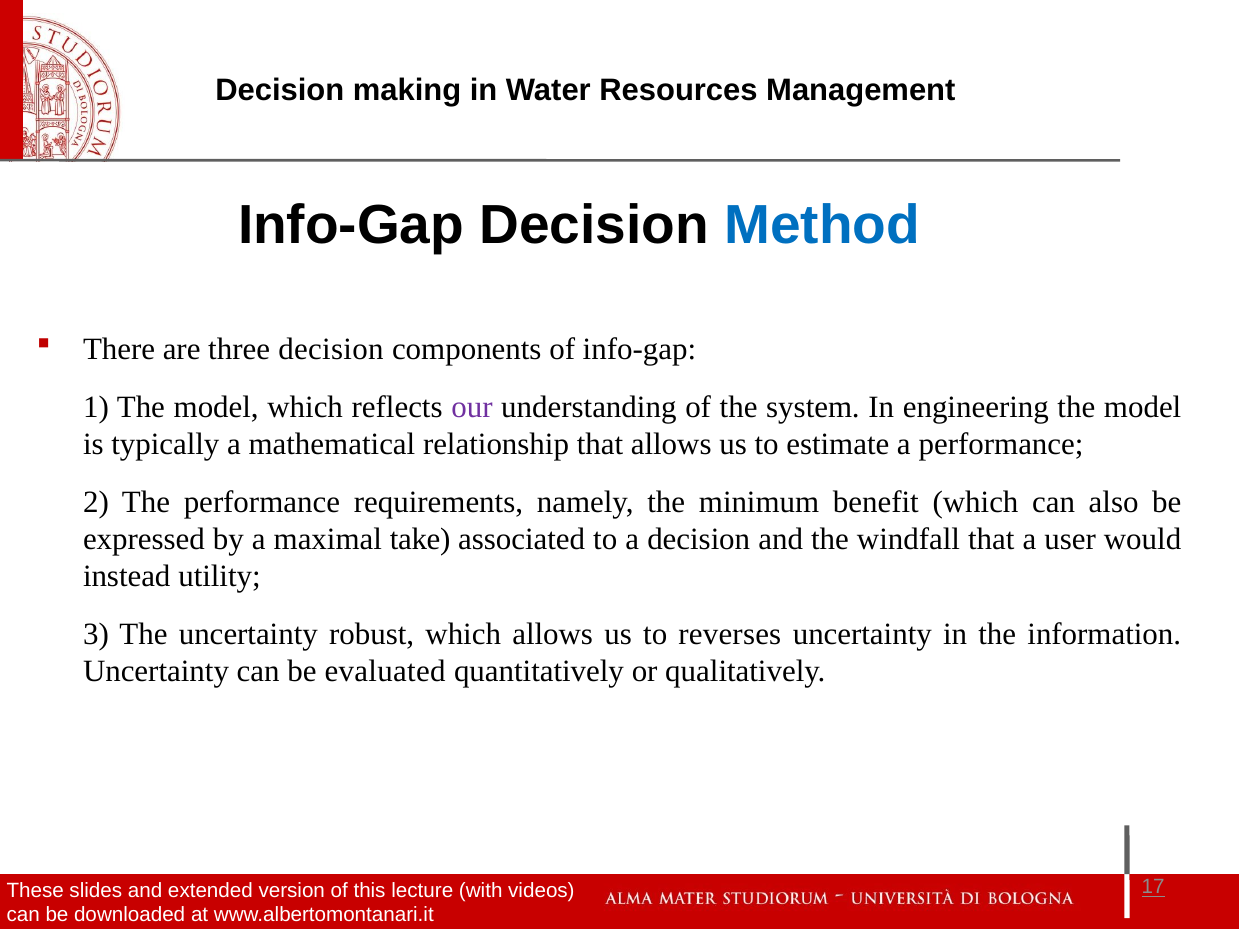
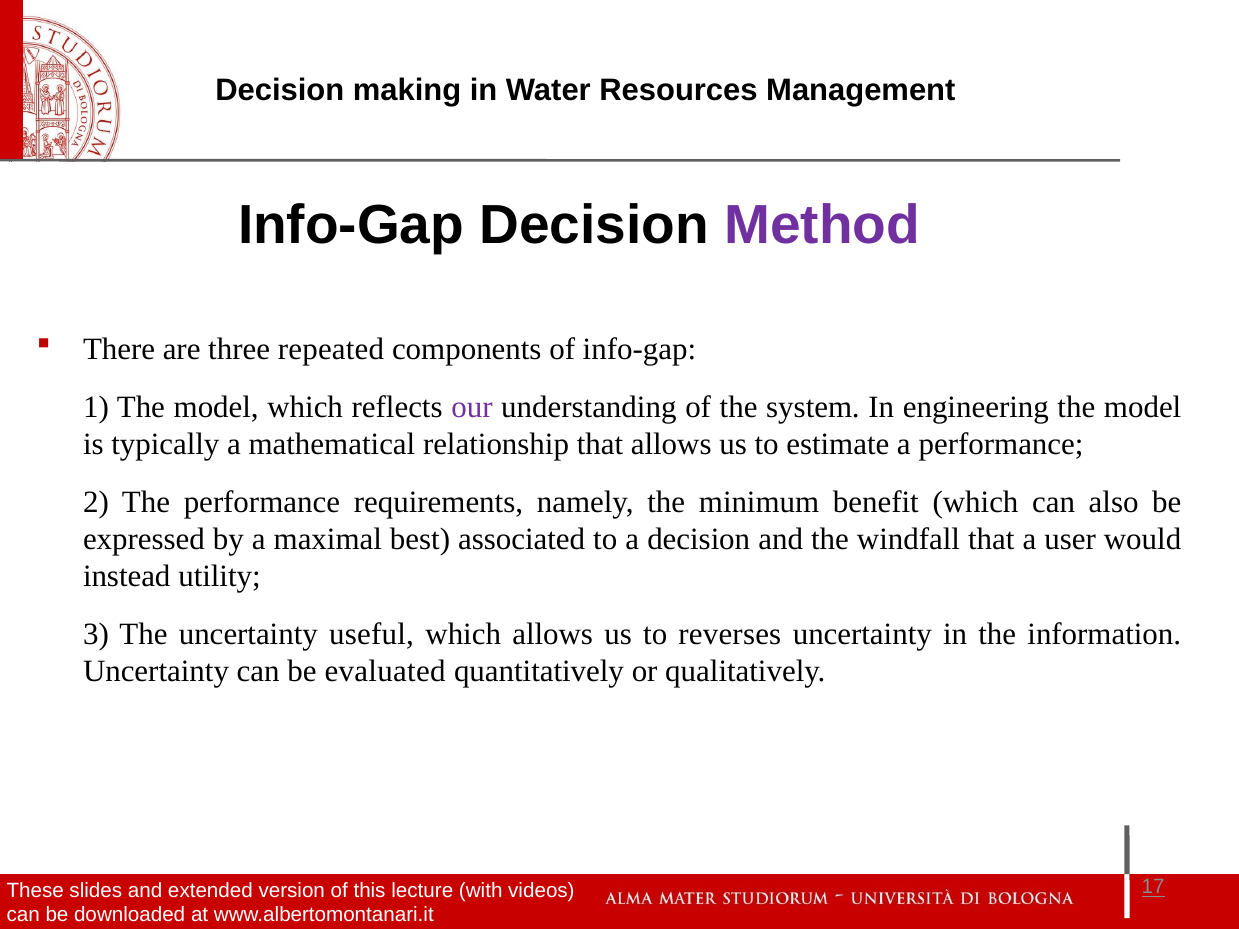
Method colour: blue -> purple
three decision: decision -> repeated
take: take -> best
robust: robust -> useful
